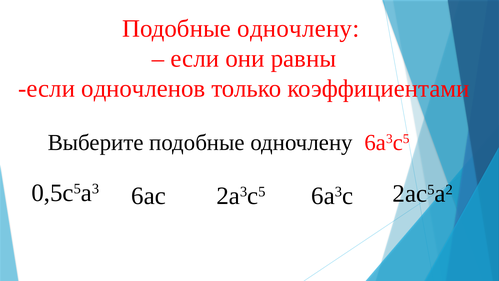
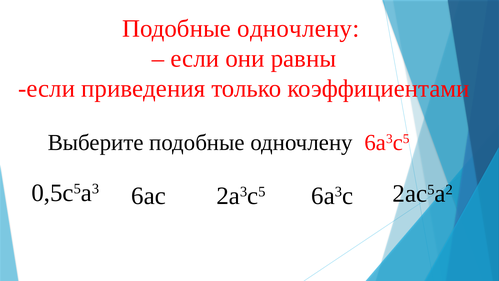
одночленов: одночленов -> приведения
